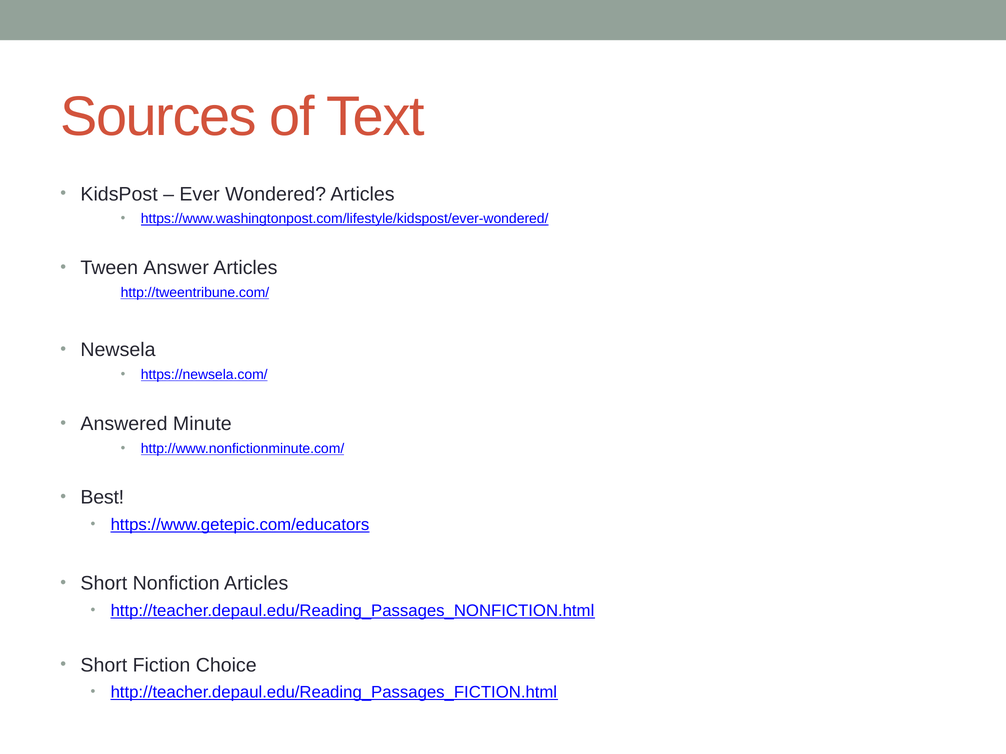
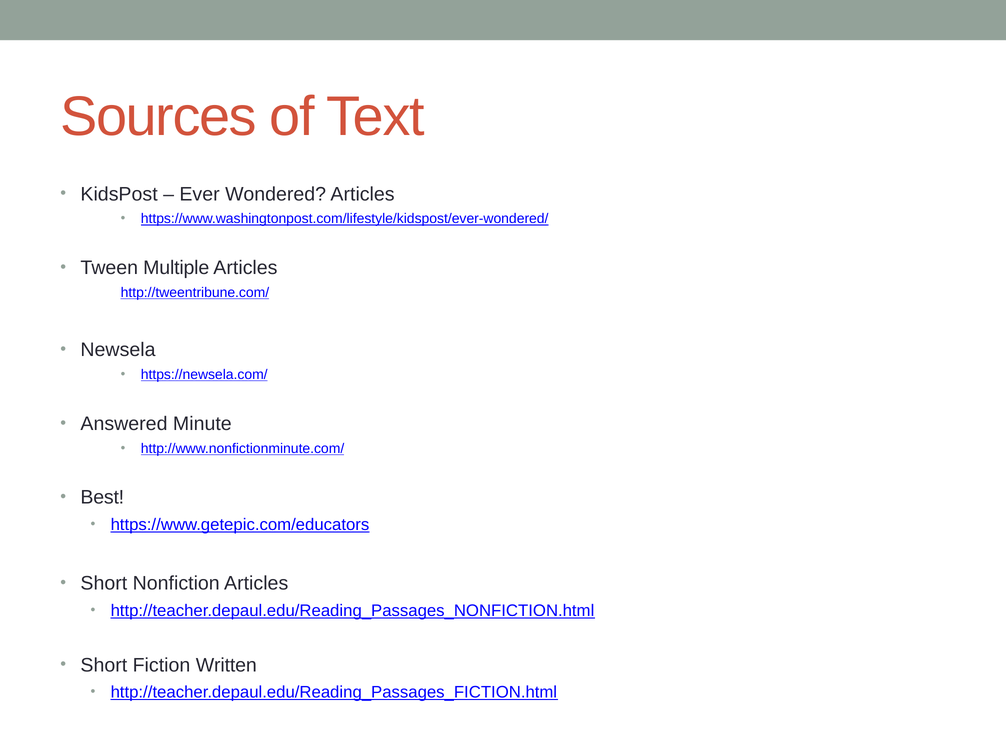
Answer: Answer -> Multiple
Choice: Choice -> Written
